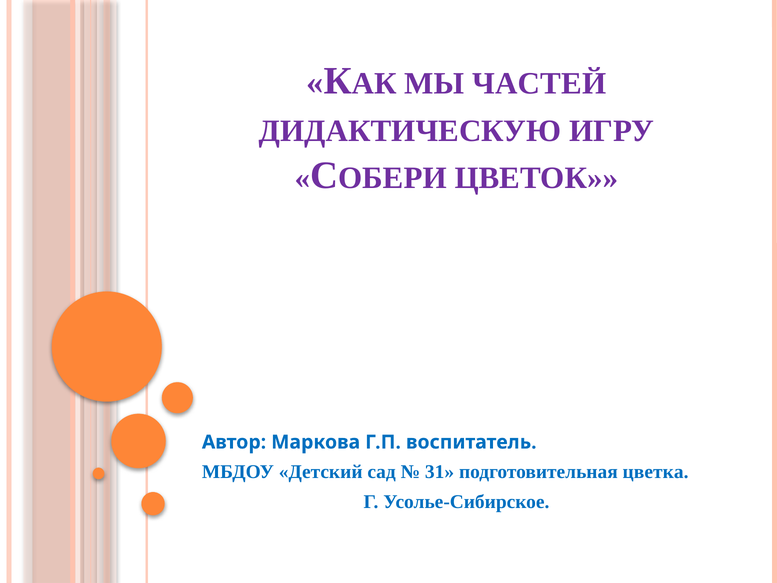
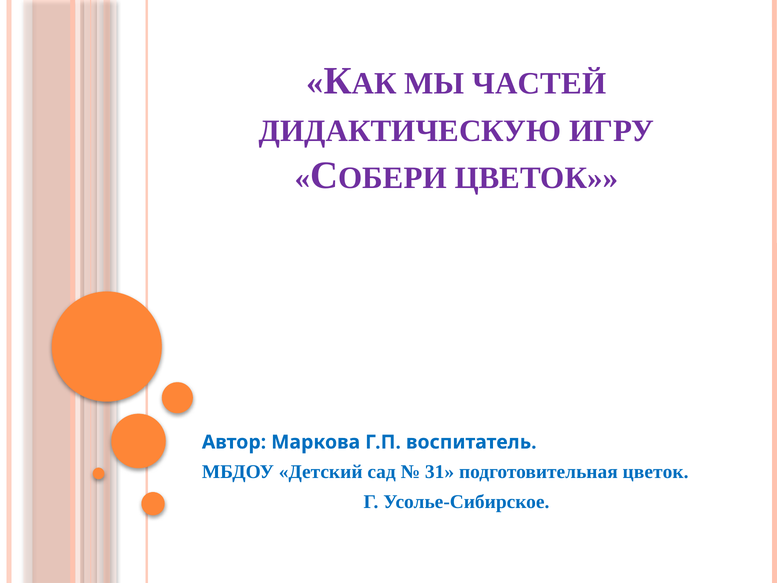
подготовительная цветка: цветка -> цветок
